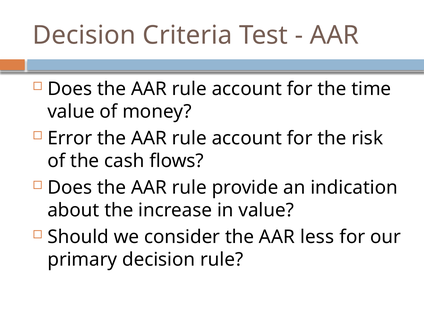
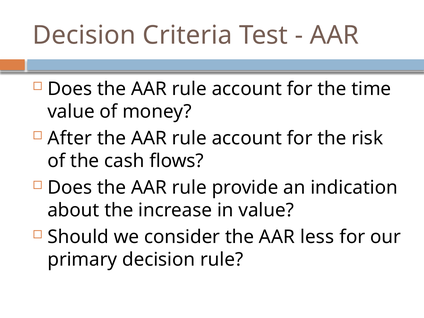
Error: Error -> After
